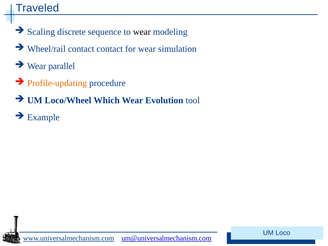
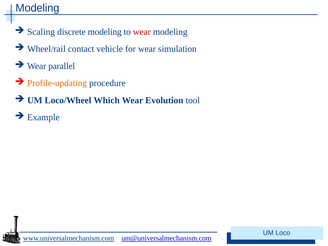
Traveled at (37, 8): Traveled -> Modeling
discrete sequence: sequence -> modeling
wear at (142, 32) colour: black -> red
contact contact: contact -> vehicle
